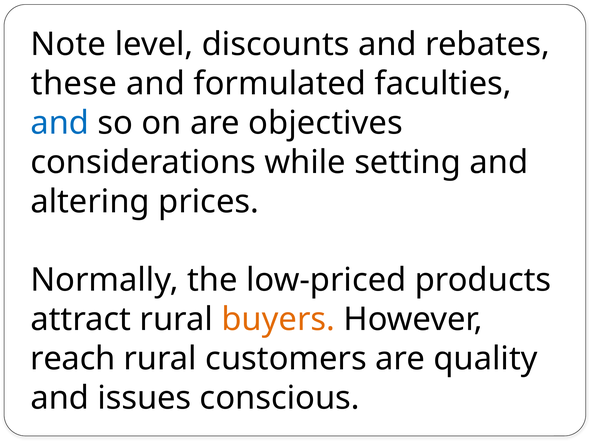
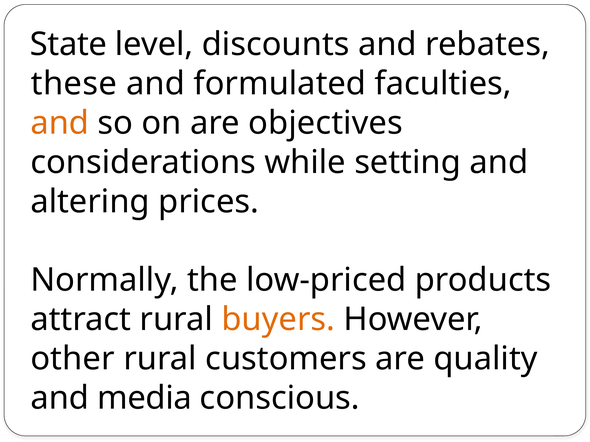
Note: Note -> State
and at (60, 123) colour: blue -> orange
reach: reach -> other
issues: issues -> media
